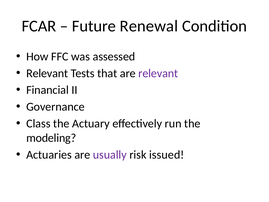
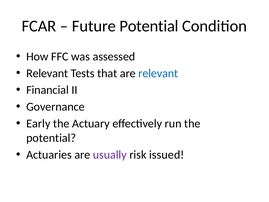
Future Renewal: Renewal -> Potential
relevant at (158, 73) colour: purple -> blue
Class: Class -> Early
modeling at (51, 138): modeling -> potential
